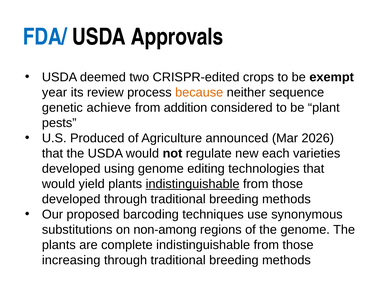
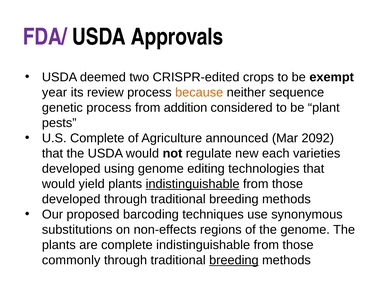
FDA/ colour: blue -> purple
genetic achieve: achieve -> process
U.S Produced: Produced -> Complete
2026: 2026 -> 2092
non-among: non-among -> non-effects
increasing: increasing -> commonly
breeding at (234, 260) underline: none -> present
